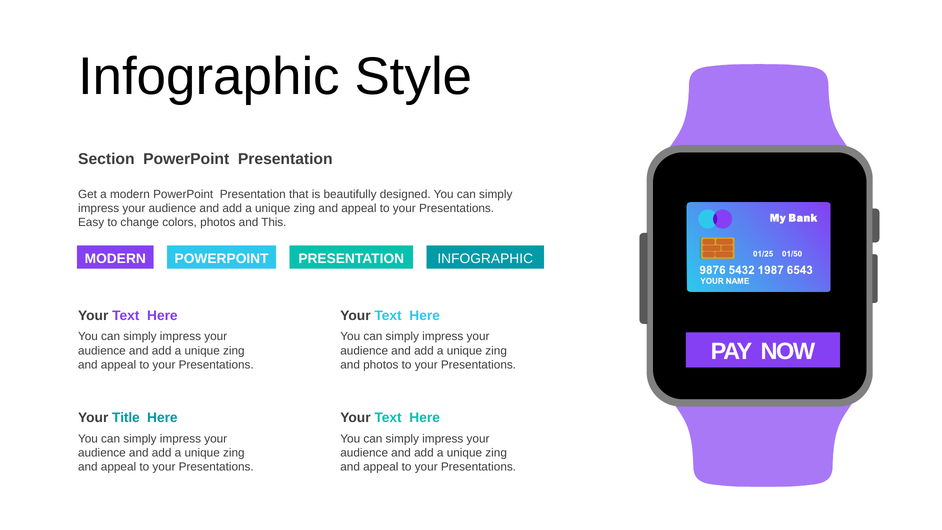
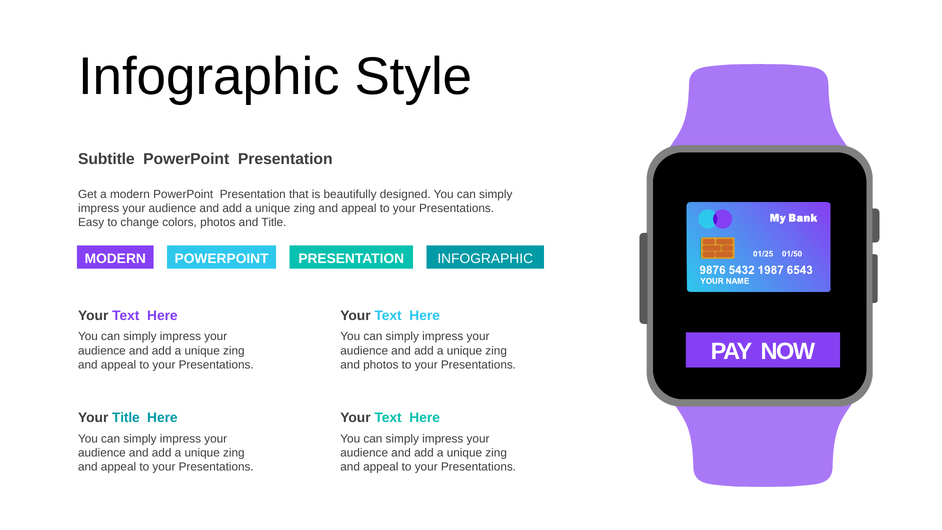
Section: Section -> Subtitle
and This: This -> Title
